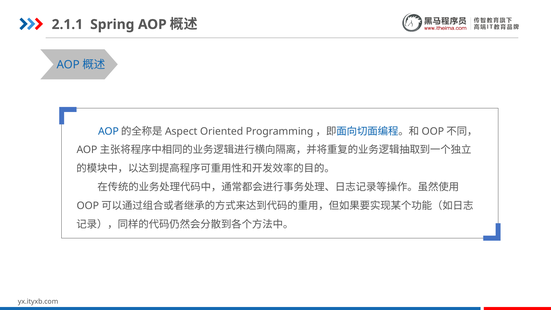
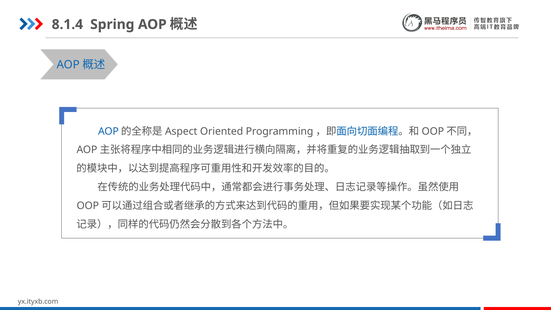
2.1.1: 2.1.1 -> 8.1.4
